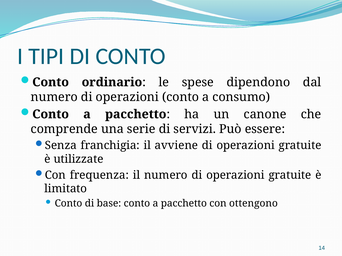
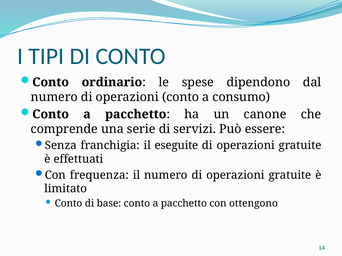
avviene: avviene -> eseguite
utilizzate: utilizzate -> effettuati
